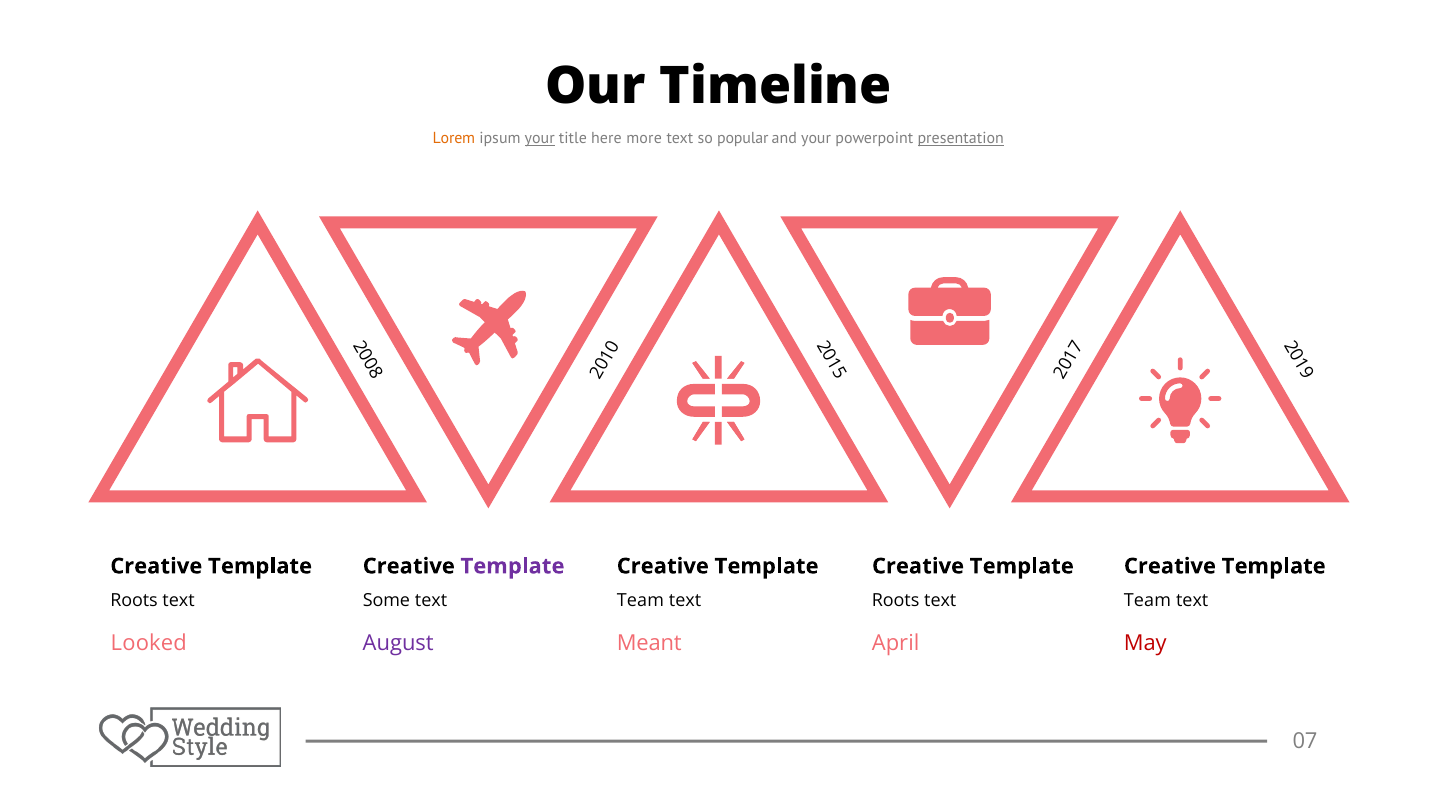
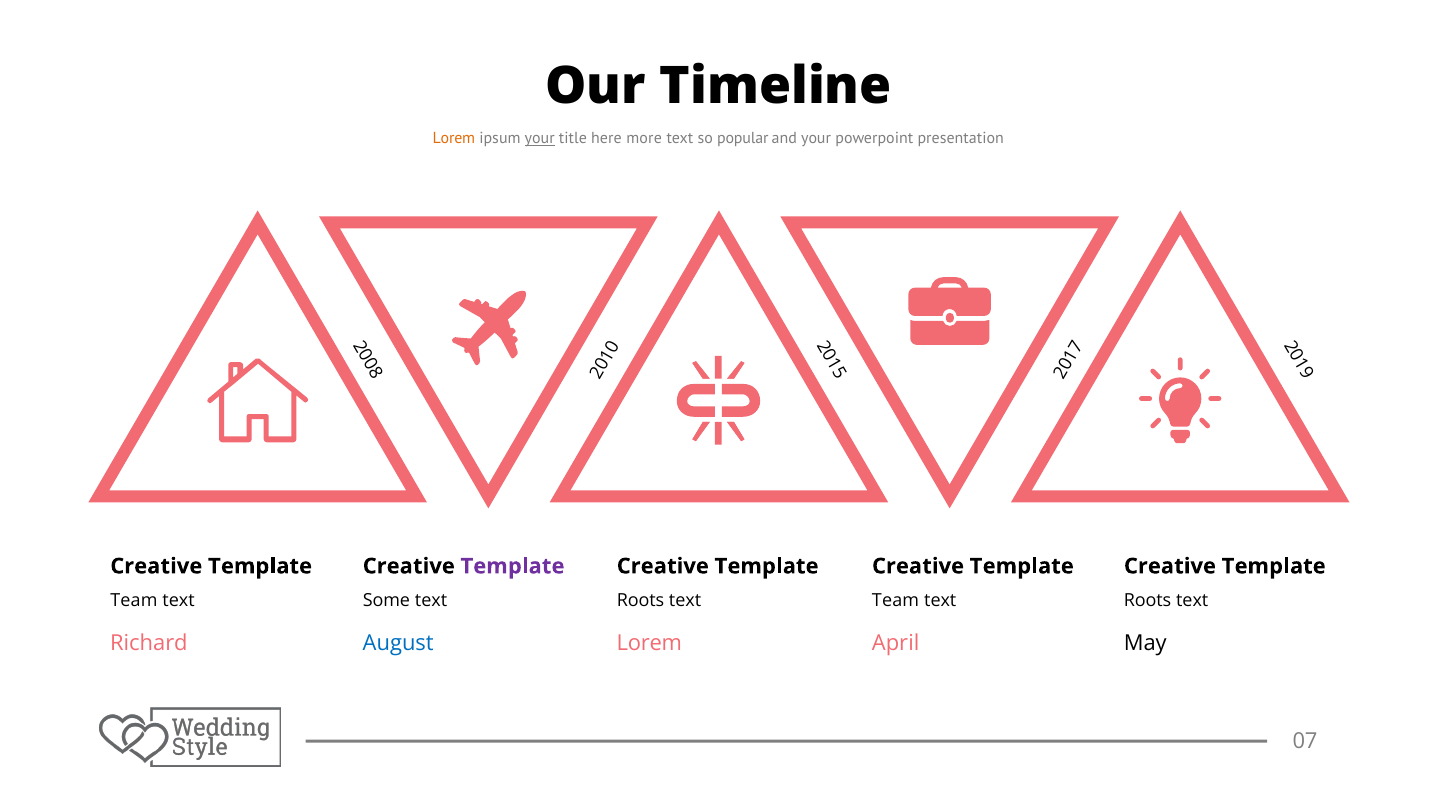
presentation underline: present -> none
Roots at (134, 600): Roots -> Team
Team at (640, 600): Team -> Roots
Roots at (896, 600): Roots -> Team
Team at (1147, 600): Team -> Roots
Looked: Looked -> Richard
August colour: purple -> blue
Meant at (649, 643): Meant -> Lorem
May colour: red -> black
